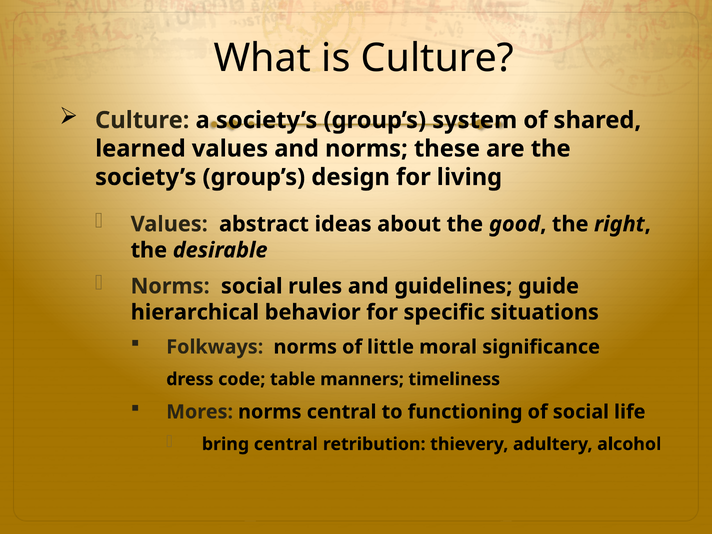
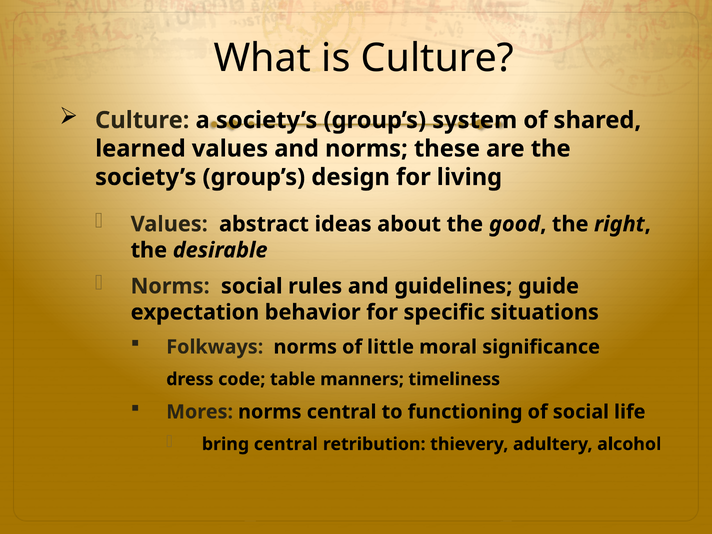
hierarchical: hierarchical -> expectation
